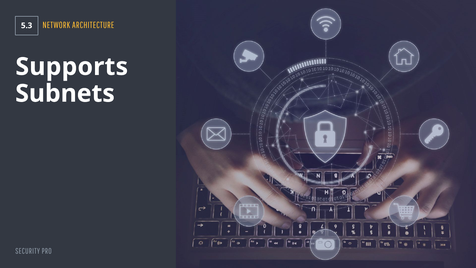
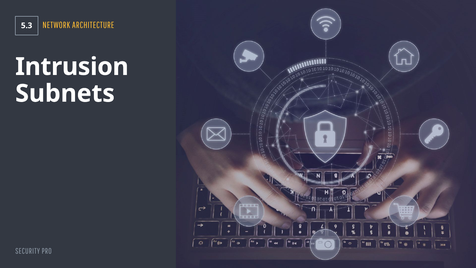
Supports: Supports -> Intrusion
